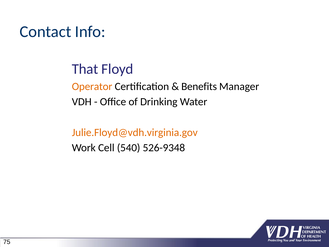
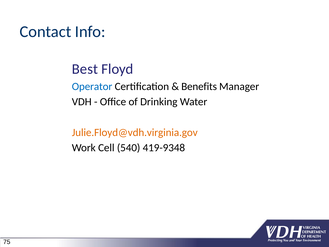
That: That -> Best
Operator colour: orange -> blue
526-9348: 526-9348 -> 419-9348
